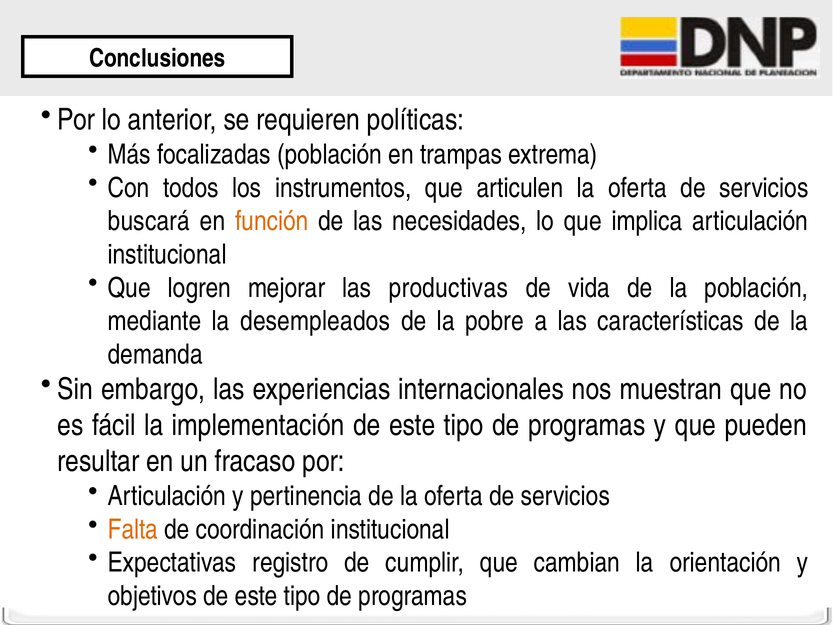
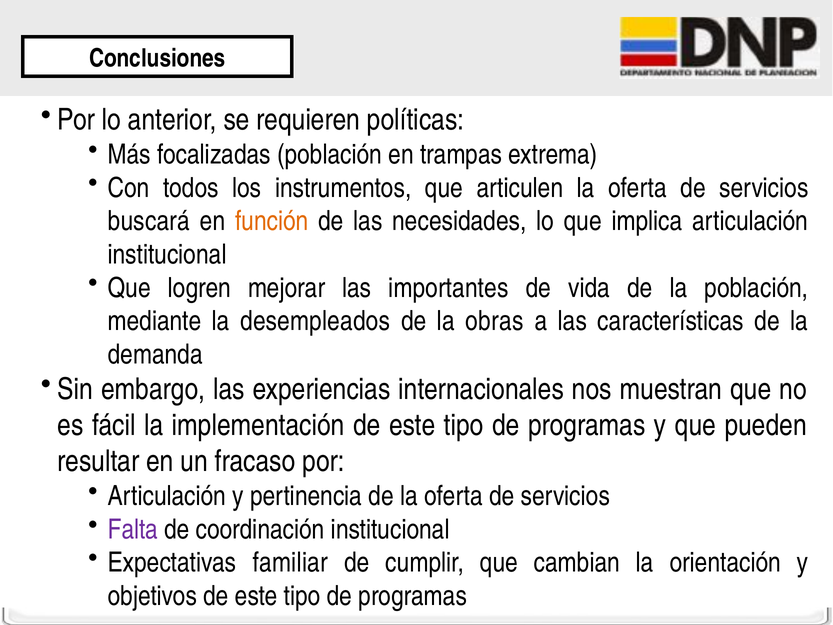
productivas: productivas -> importantes
pobre: pobre -> obras
Falta colour: orange -> purple
registro: registro -> familiar
